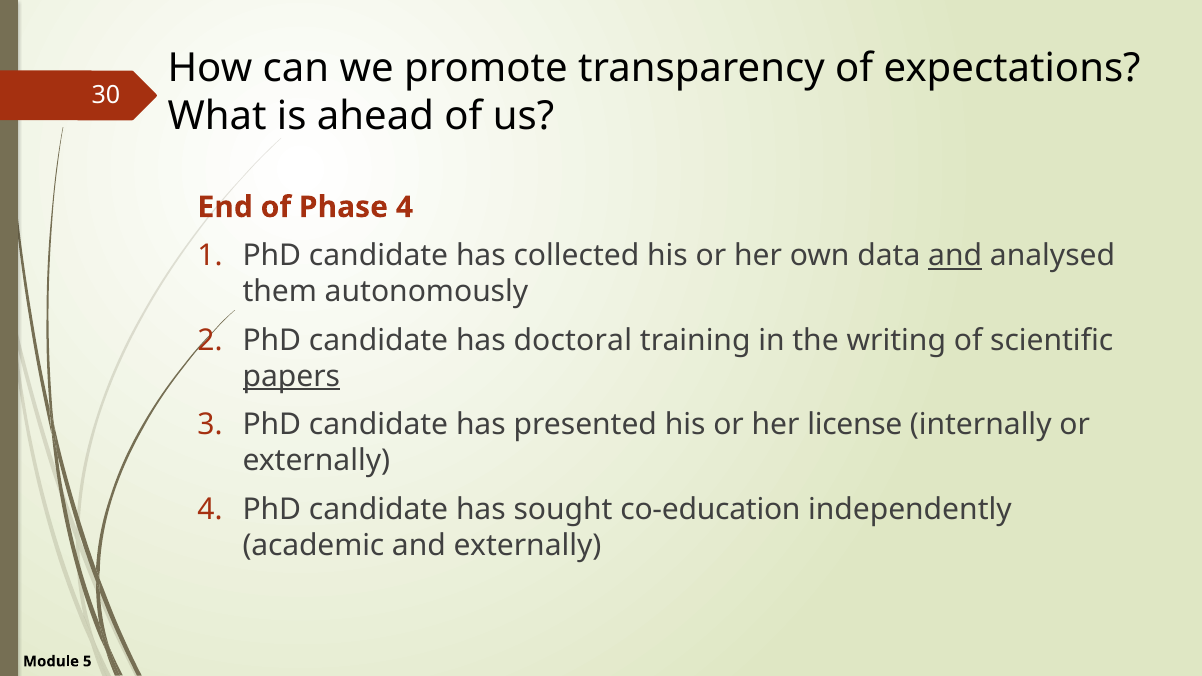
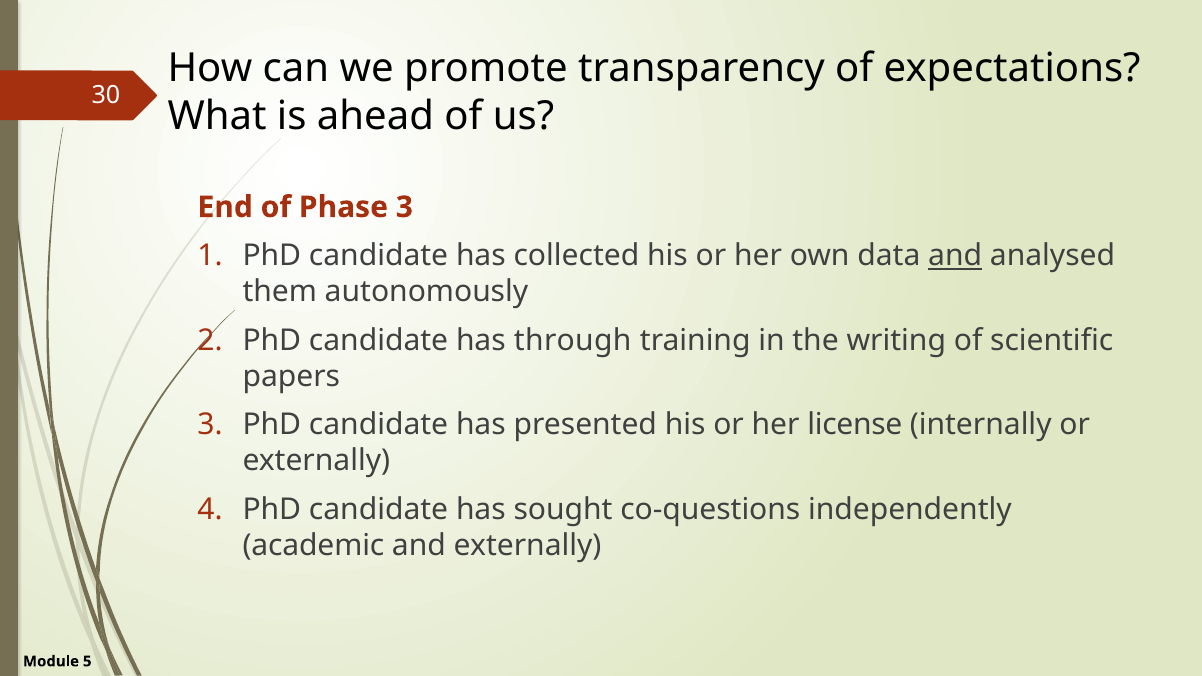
Phase 4: 4 -> 3
doctoral: doctoral -> through
papers underline: present -> none
co-education: co-education -> co-questions
